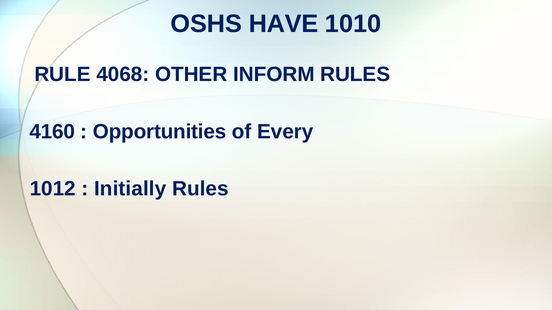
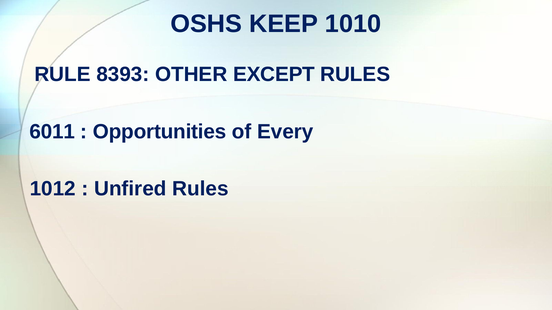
HAVE: HAVE -> KEEP
4068: 4068 -> 8393
INFORM: INFORM -> EXCEPT
4160: 4160 -> 6011
Initially: Initially -> Unfired
